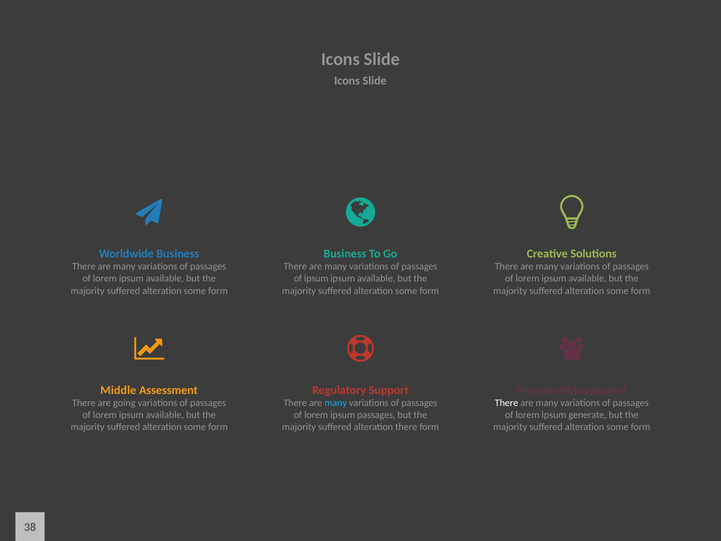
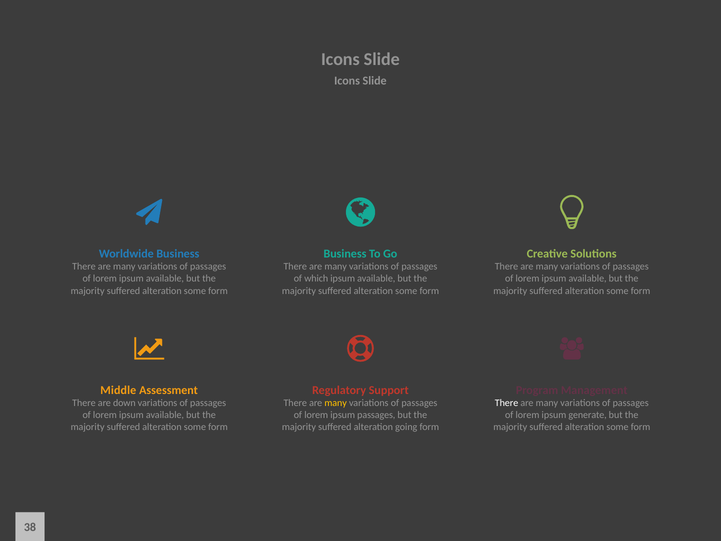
of ipsum: ipsum -> which
going: going -> down
many at (336, 403) colour: light blue -> yellow
alteration there: there -> going
